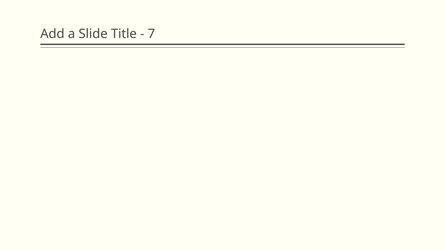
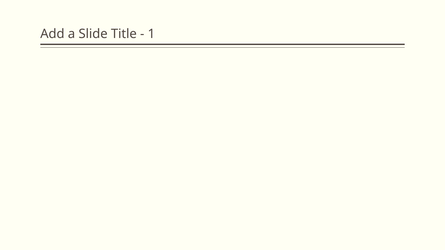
7: 7 -> 1
